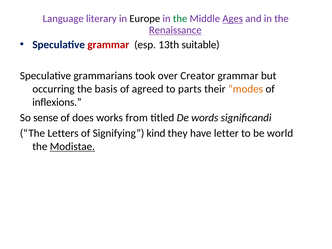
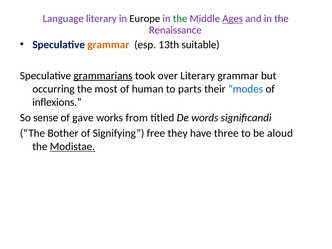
Renaissance underline: present -> none
grammar at (108, 45) colour: red -> orange
grammarians underline: none -> present
over Creator: Creator -> Literary
basis: basis -> most
agreed: agreed -> human
modes colour: orange -> blue
does: does -> gave
Letters: Letters -> Bother
kind: kind -> free
letter: letter -> three
world: world -> aloud
